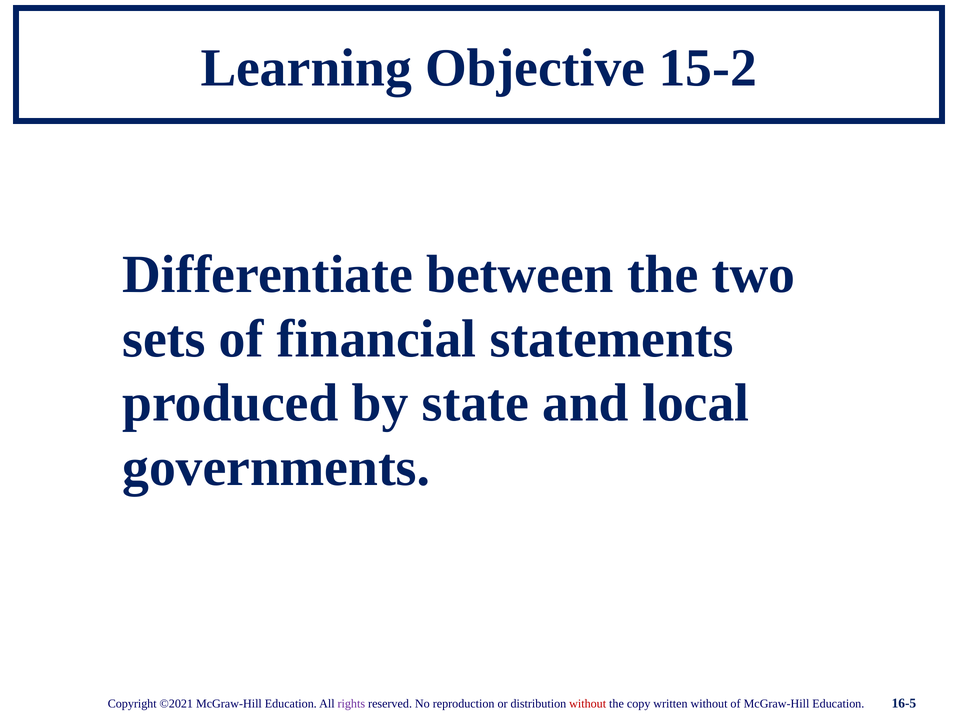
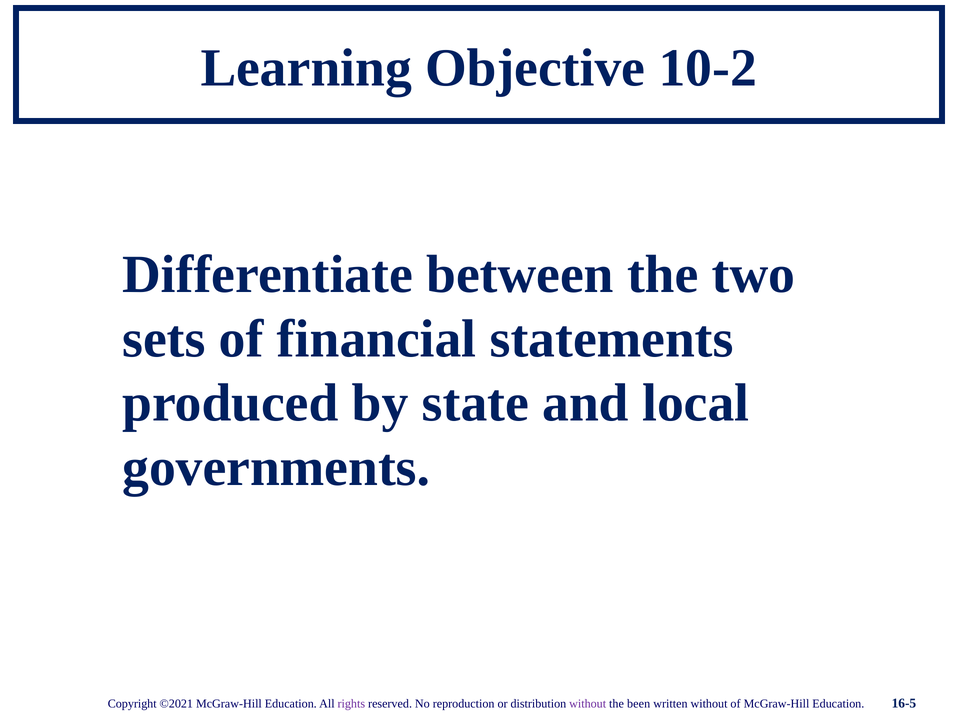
15-2: 15-2 -> 10-2
without at (588, 703) colour: red -> purple
copy: copy -> been
